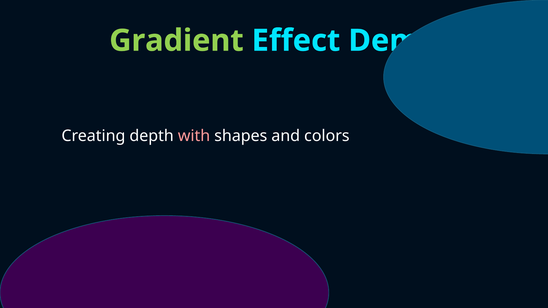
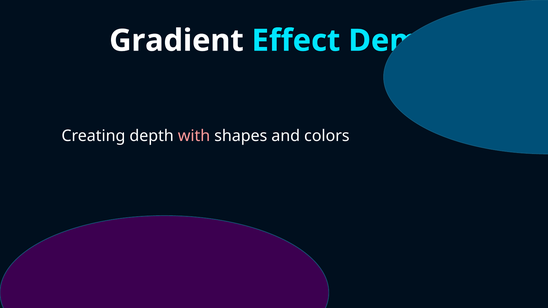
Gradient colour: light green -> white
